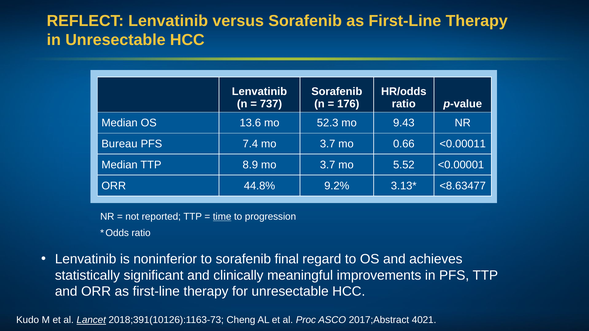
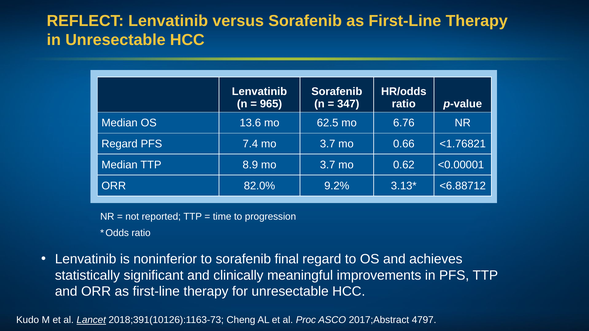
737: 737 -> 965
176: 176 -> 347
52.3: 52.3 -> 62.5
9.43: 9.43 -> 6.76
Bureau at (119, 144): Bureau -> Regard
<0.00011: <0.00011 -> <1.76821
5.52: 5.52 -> 0.62
44.8%: 44.8% -> 82.0%
<8.63477: <8.63477 -> <6.88712
time underline: present -> none
4021: 4021 -> 4797
